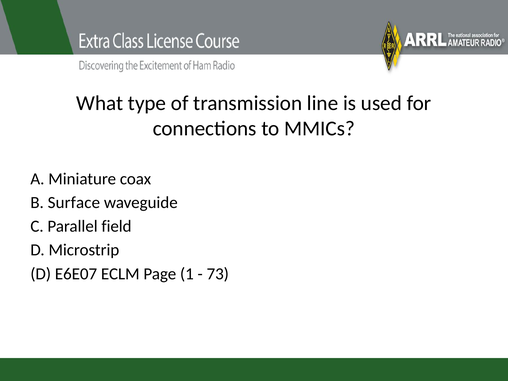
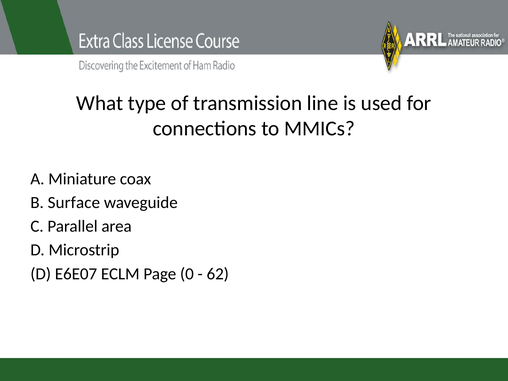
field: field -> area
1: 1 -> 0
73: 73 -> 62
